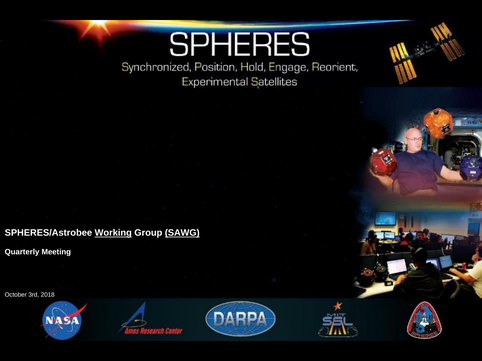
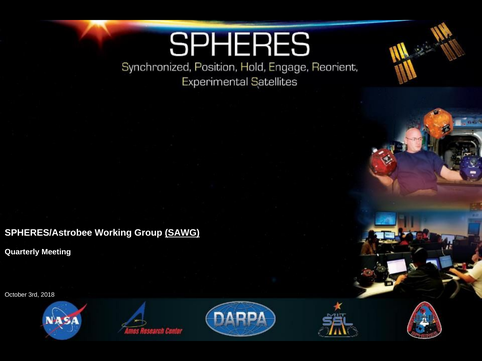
Working underline: present -> none
